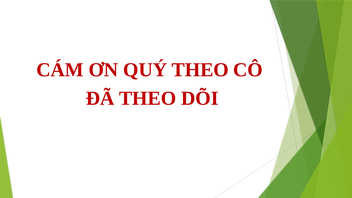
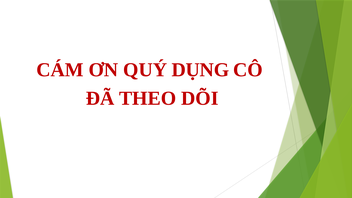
QUÝ THEO: THEO -> DỤNG
